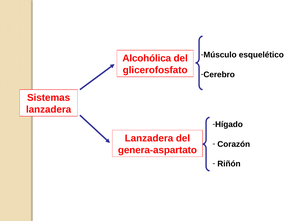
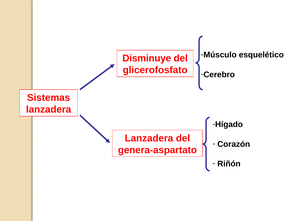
Alcohólica: Alcohólica -> Disminuye
